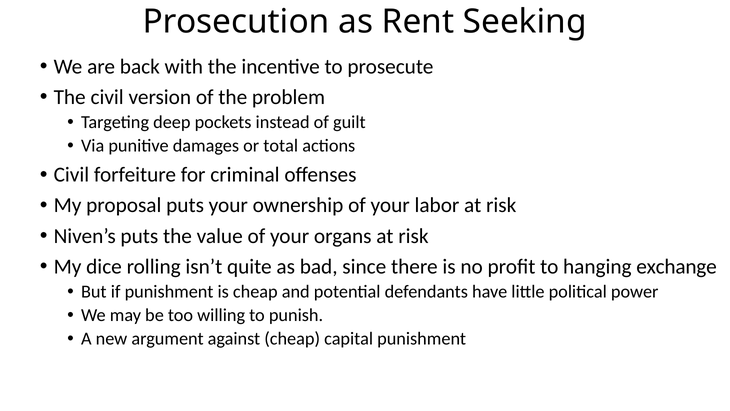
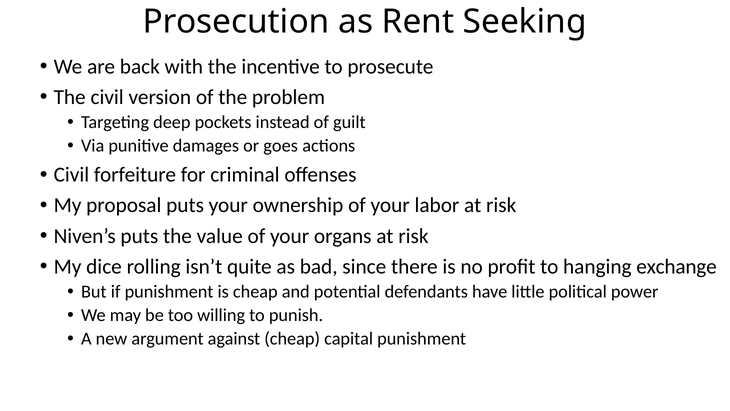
total: total -> goes
